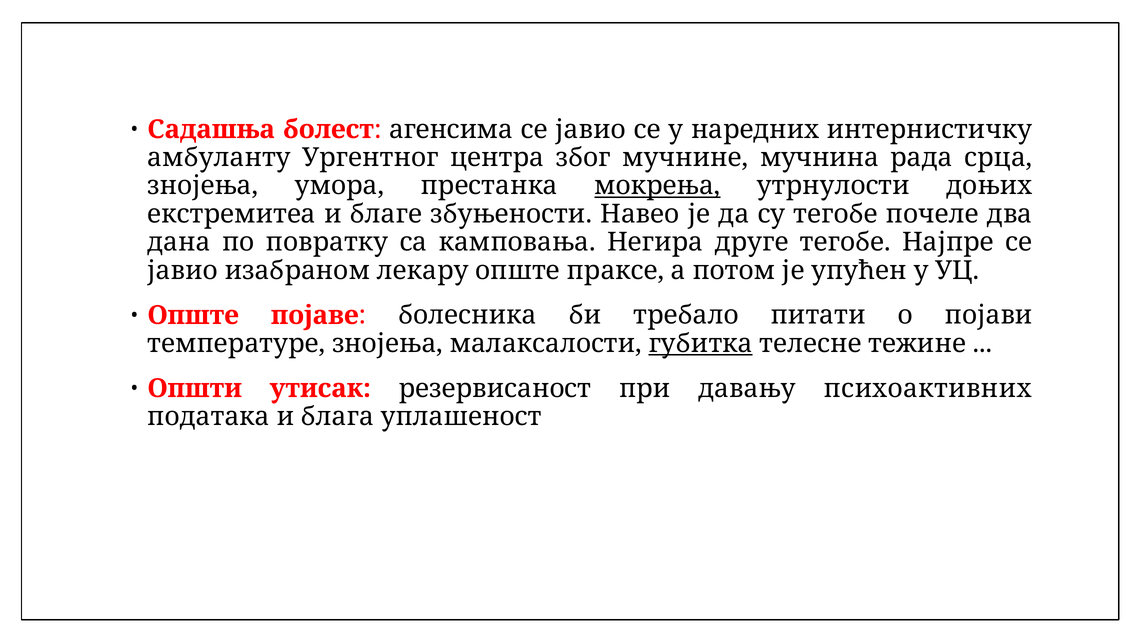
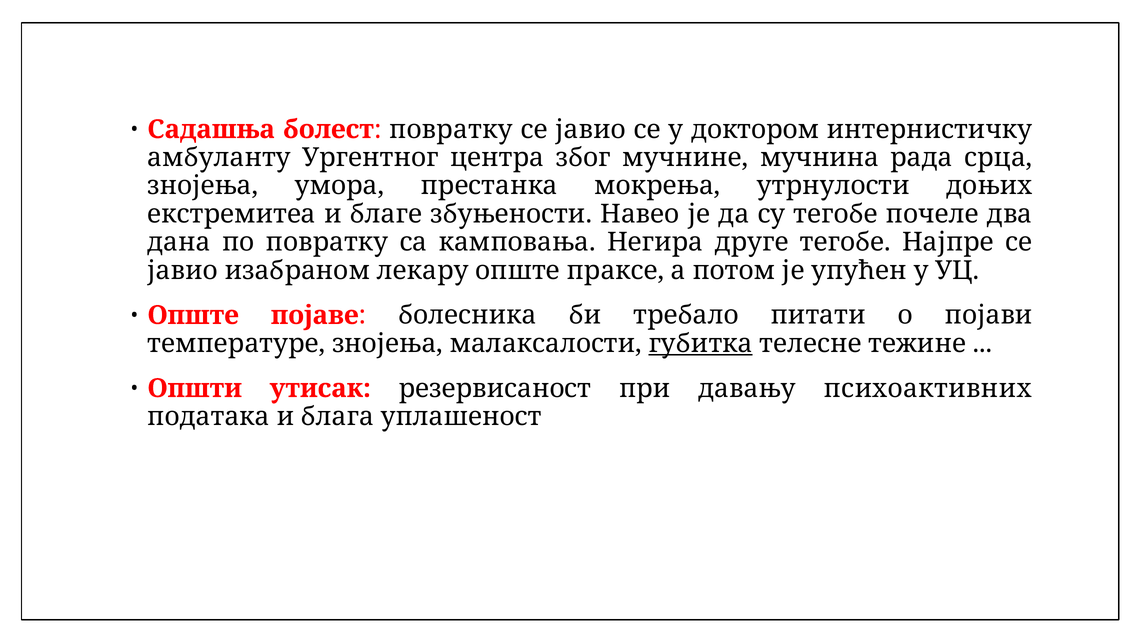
болест агенсима: агенсима -> повратку
наредних: наредних -> доктором
мокрења underline: present -> none
